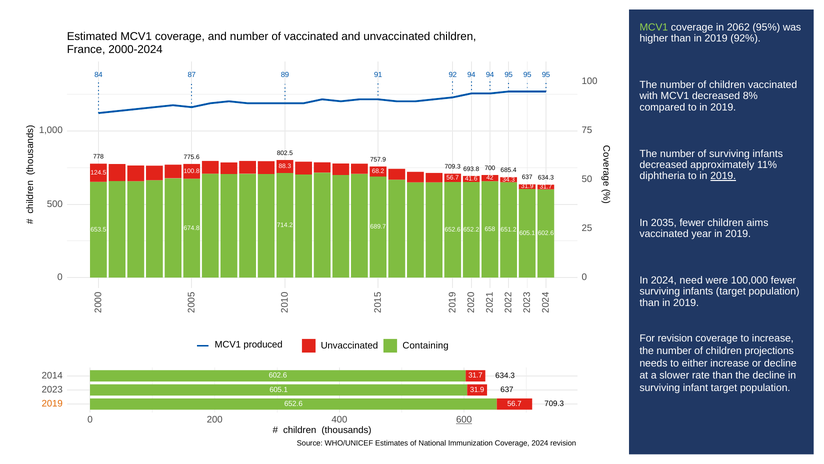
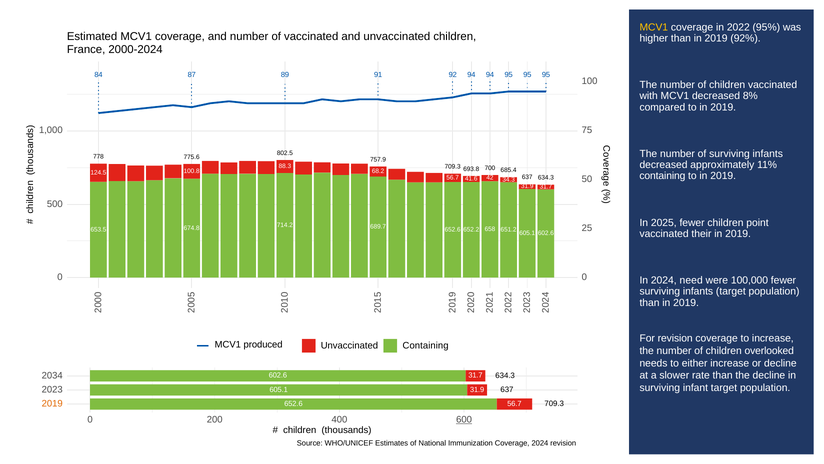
MCV1 at (654, 27) colour: light green -> yellow
2062: 2062 -> 2022
diphtheria at (662, 176): diphtheria -> containing
2019 at (723, 176) underline: present -> none
2035: 2035 -> 2025
aims: aims -> point
year: year -> their
projections: projections -> overlooked
2014: 2014 -> 2034
